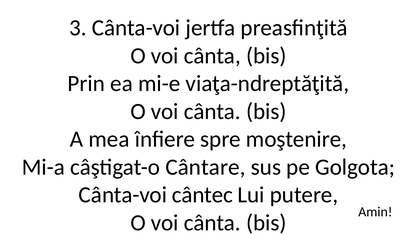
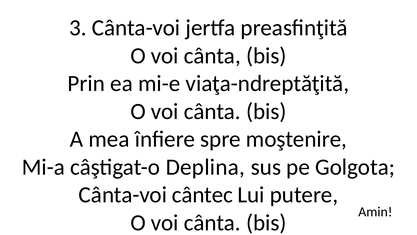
Cântare: Cântare -> Deplina
